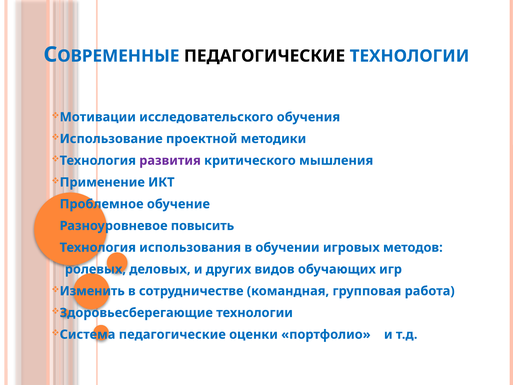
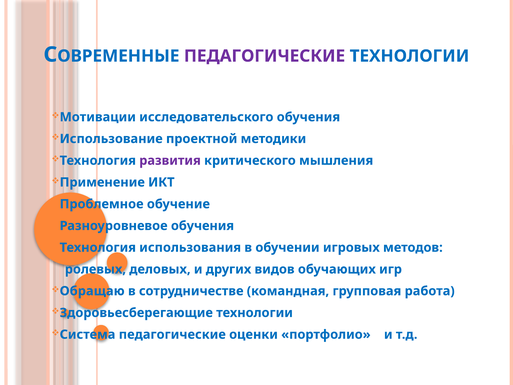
ПЕДАГОГИЧЕСКИЕ at (265, 56) colour: black -> purple
Разноуровневое повысить: повысить -> обучения
Изменить: Изменить -> Обращаю
